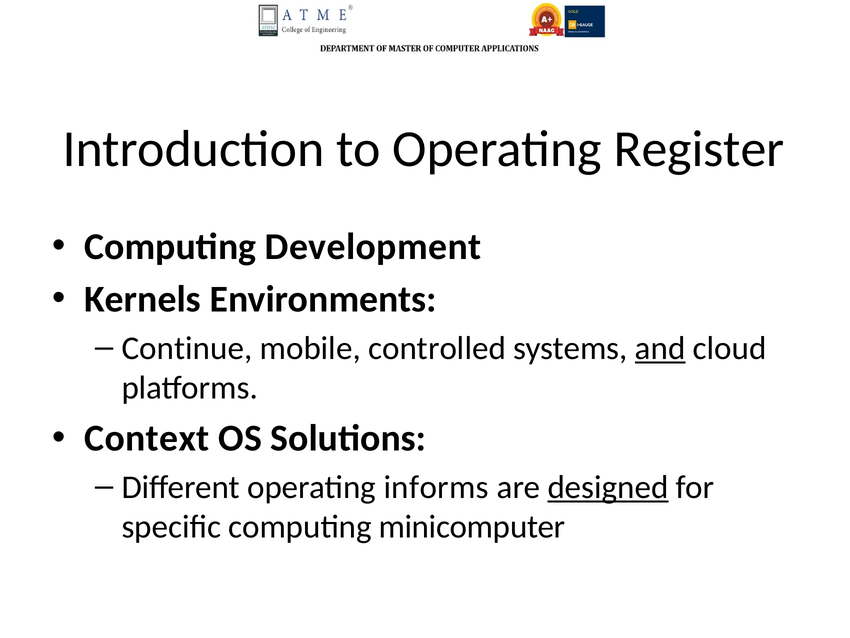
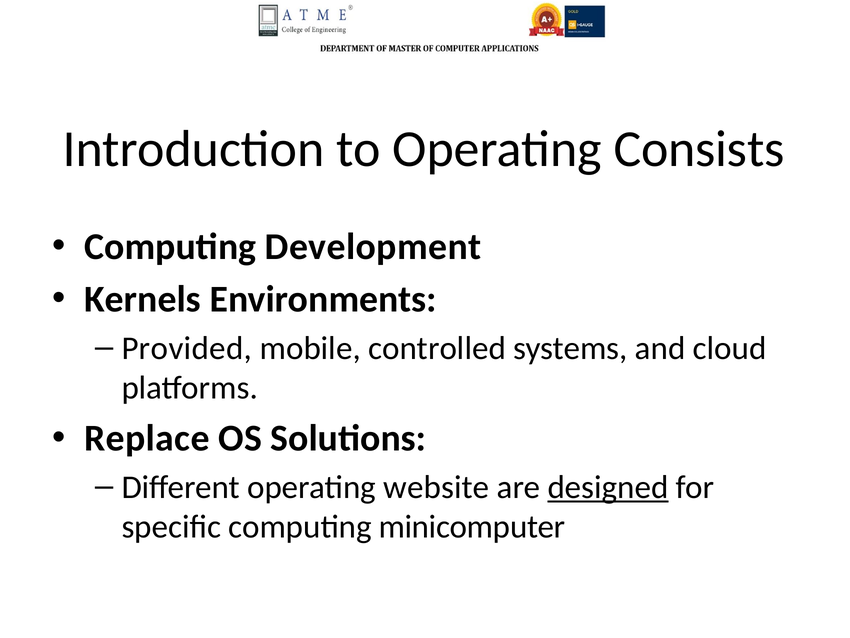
Register: Register -> Consists
Continue: Continue -> Provided
and underline: present -> none
Context: Context -> Replace
informs: informs -> website
